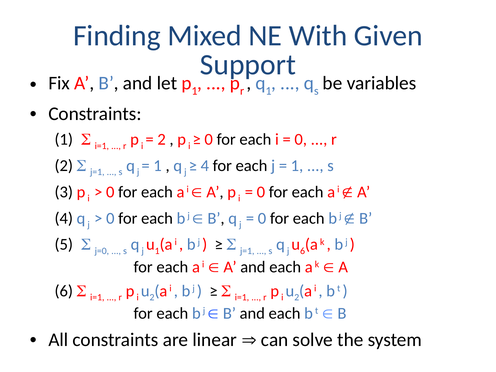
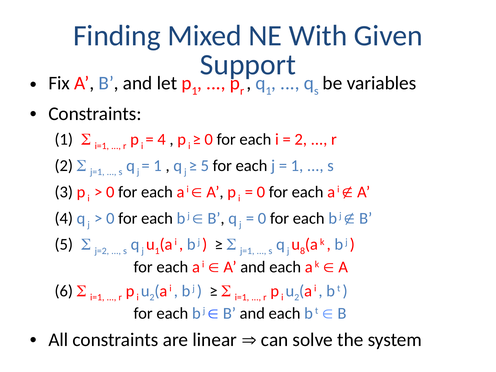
2 at (162, 139): 2 -> 4
0 at (301, 139): 0 -> 2
4 at (205, 166): 4 -> 5
j=0: j=0 -> j=2
6 at (303, 251): 6 -> 8
